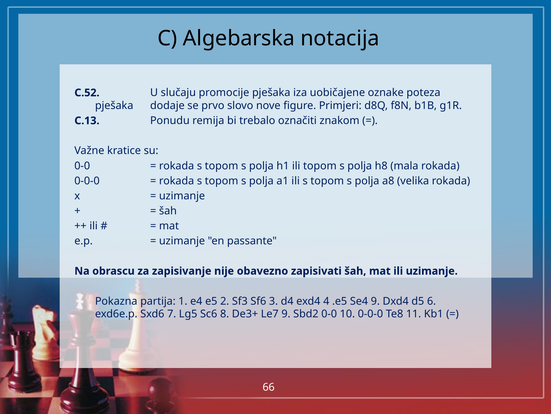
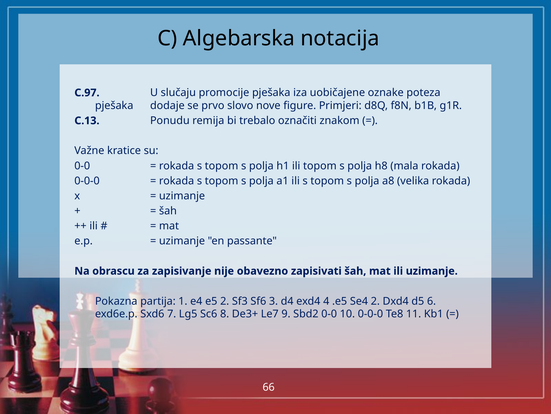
C.52: C.52 -> C.97
Se4 9: 9 -> 2
